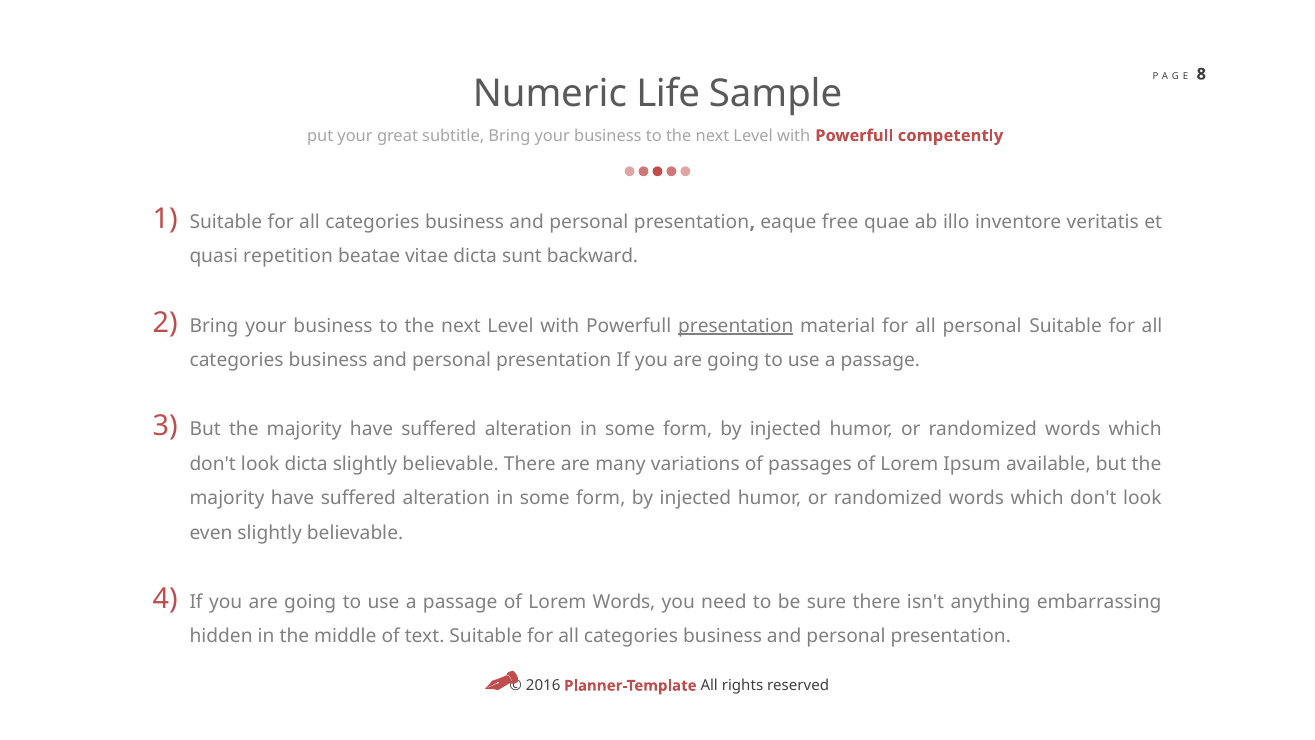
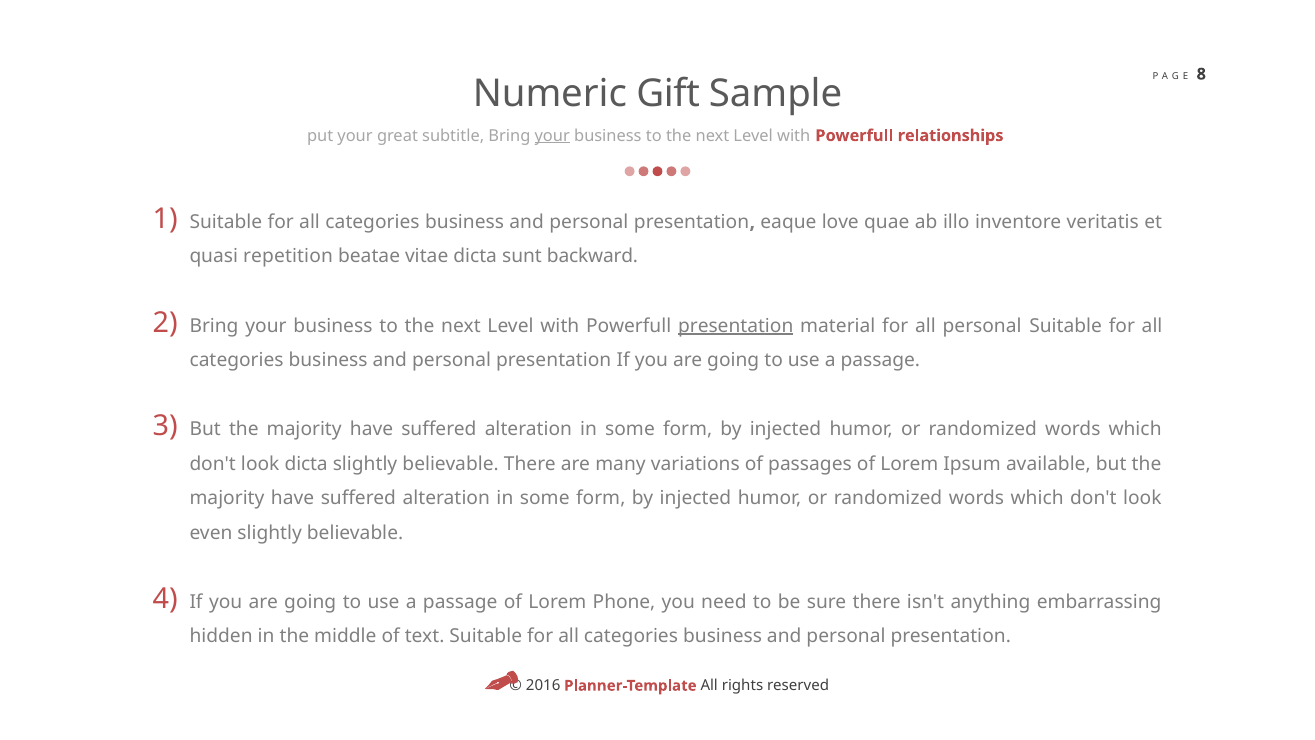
Life: Life -> Gift
your at (552, 136) underline: none -> present
competently: competently -> relationships
free: free -> love
Lorem Words: Words -> Phone
